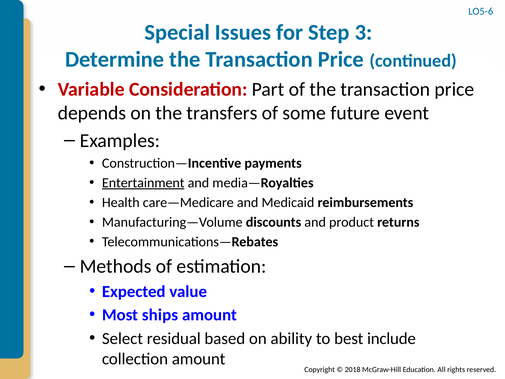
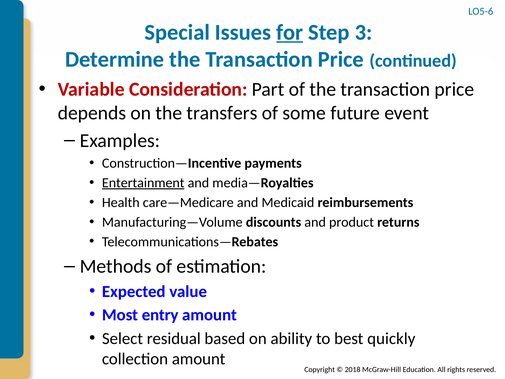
for underline: none -> present
ships: ships -> entry
include: include -> quickly
